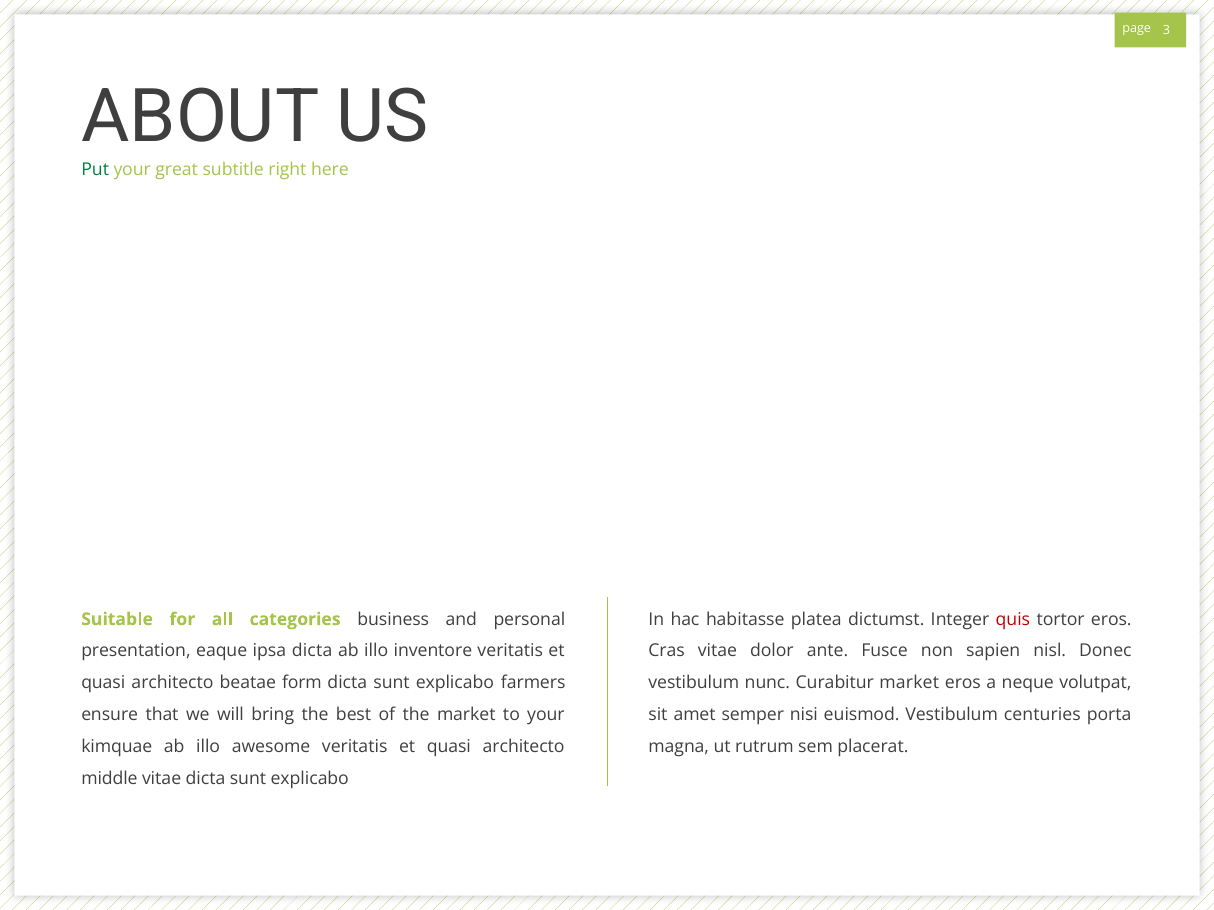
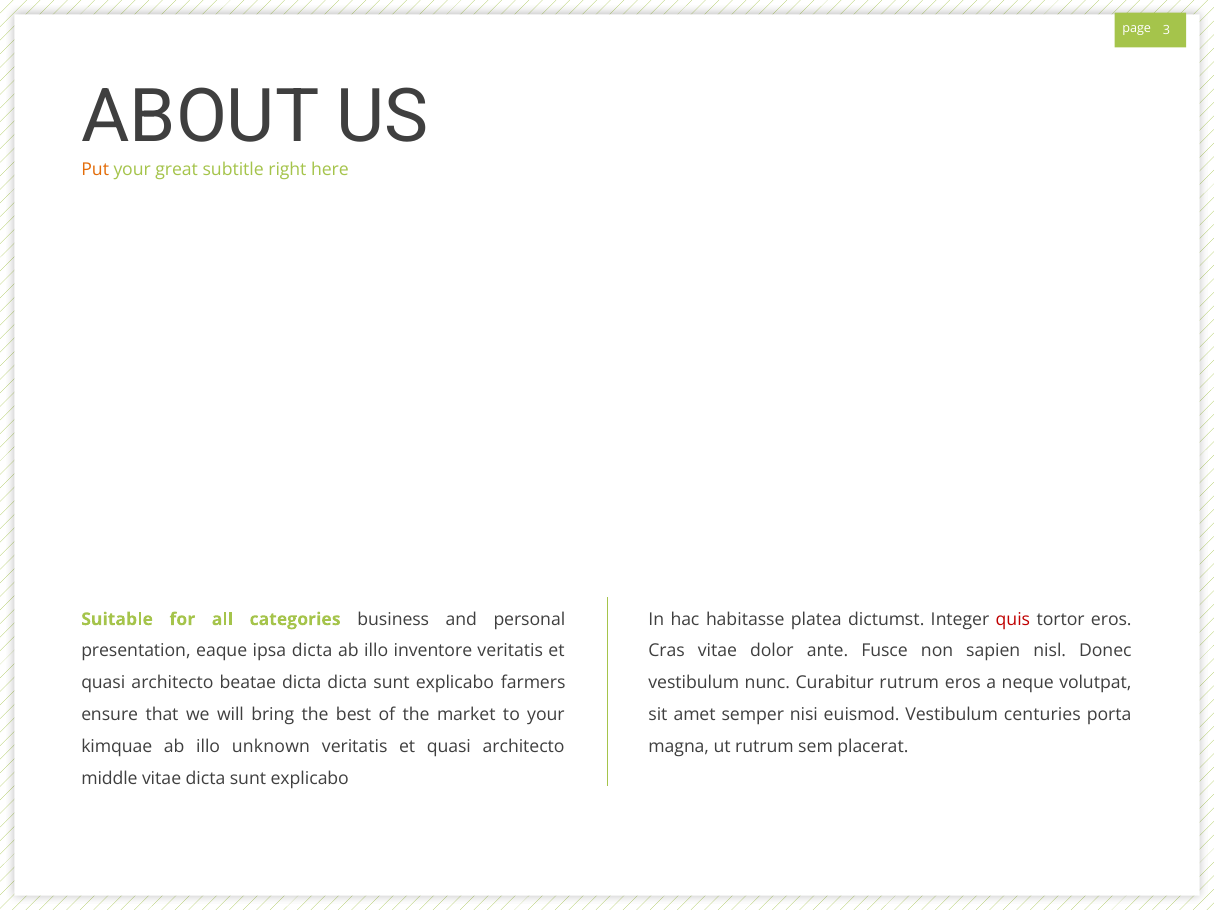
Put colour: green -> orange
beatae form: form -> dicta
Curabitur market: market -> rutrum
awesome: awesome -> unknown
